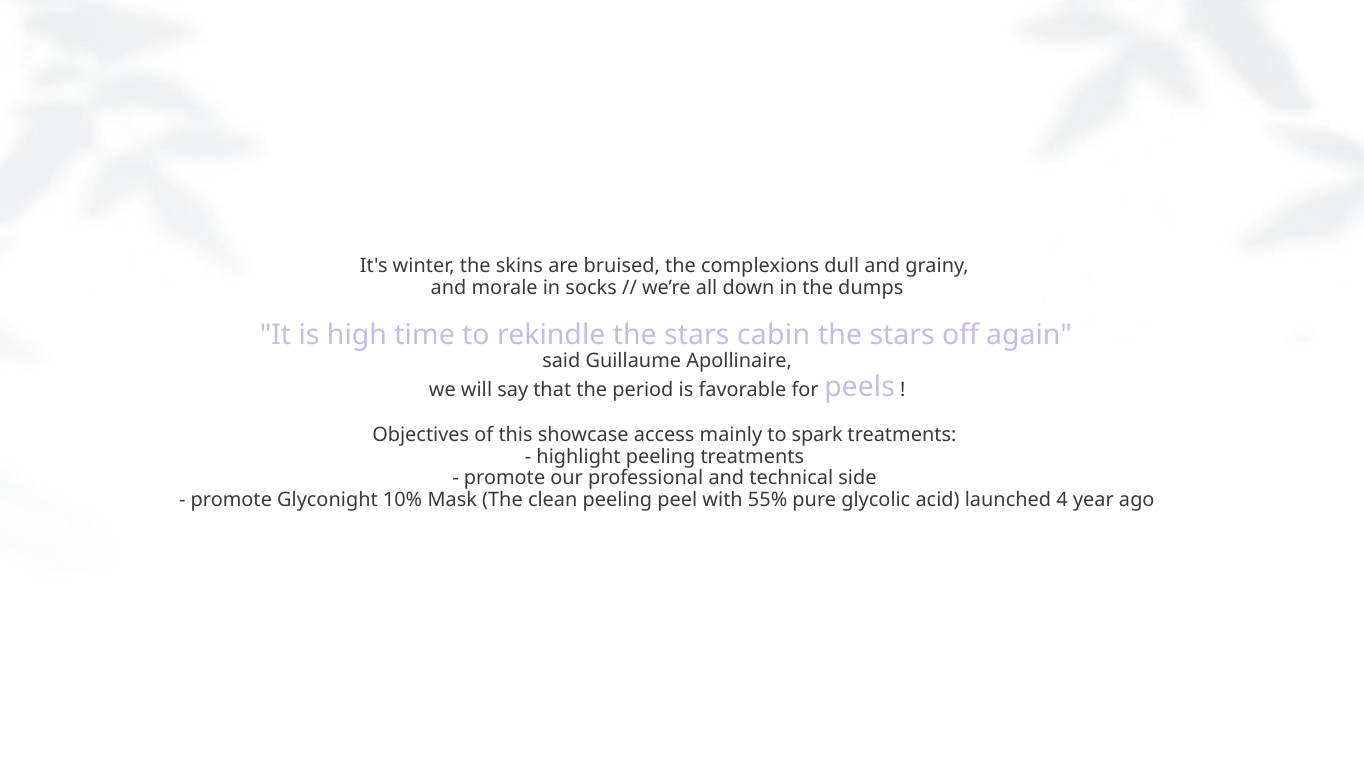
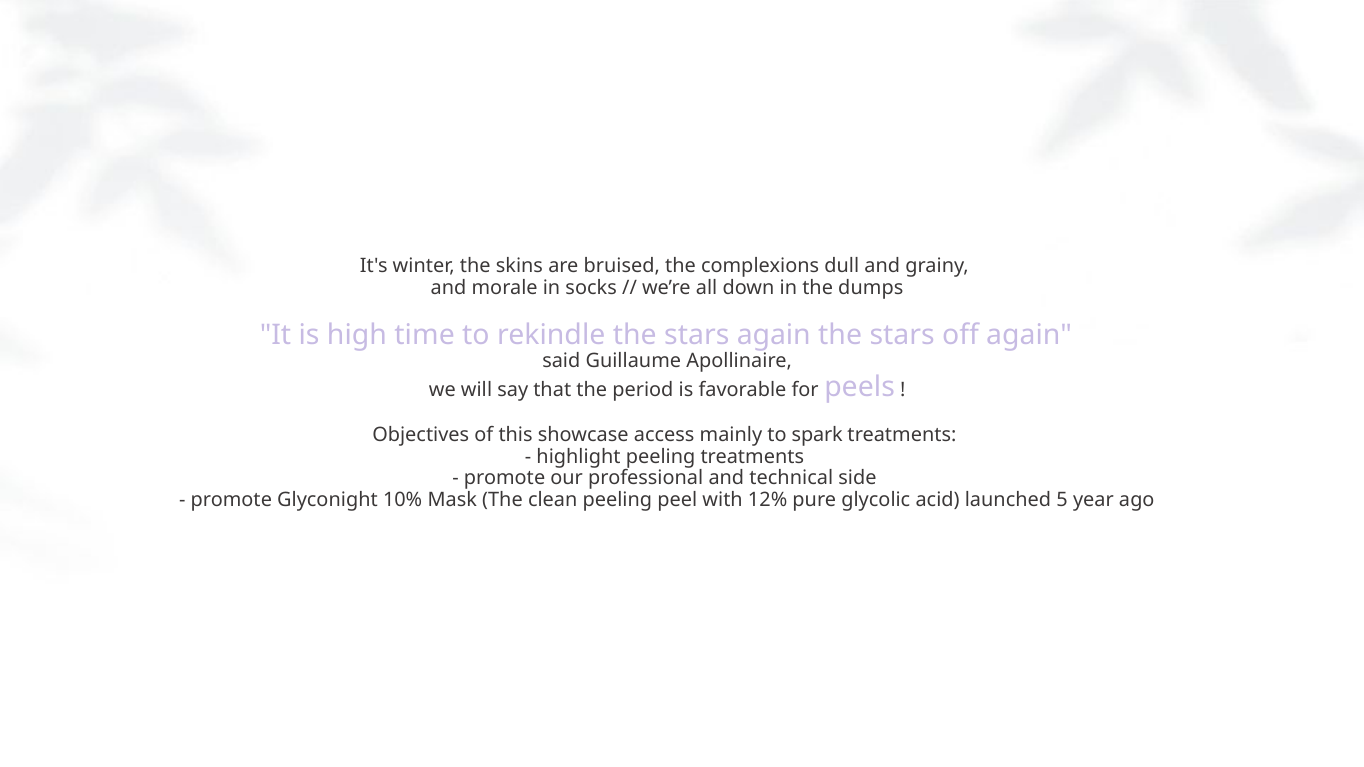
stars cabin: cabin -> again
55%: 55% -> 12%
4: 4 -> 5
